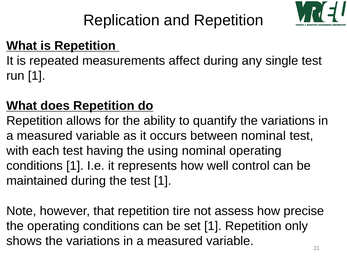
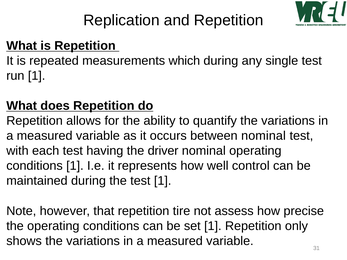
affect: affect -> which
using: using -> driver
